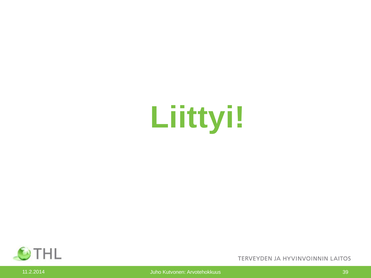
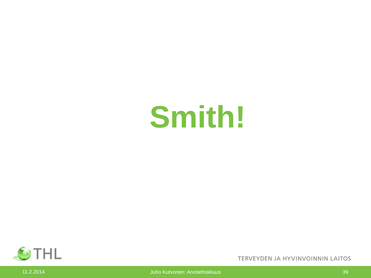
Liittyi: Liittyi -> Smith
